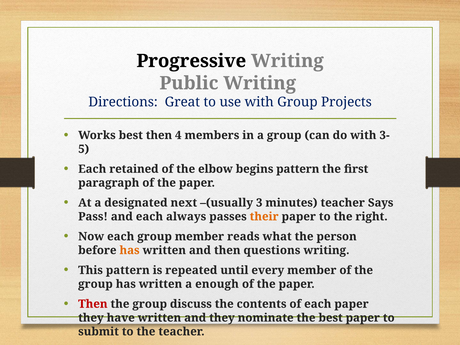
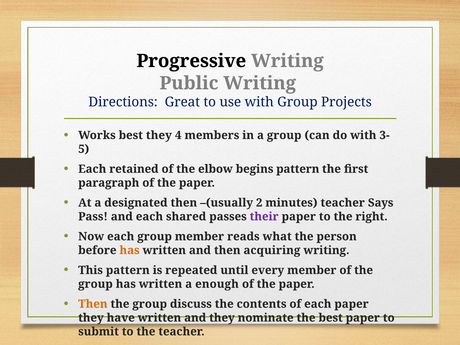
best then: then -> they
designated next: next -> then
3: 3 -> 2
always: always -> shared
their colour: orange -> purple
questions: questions -> acquiring
Then at (93, 304) colour: red -> orange
